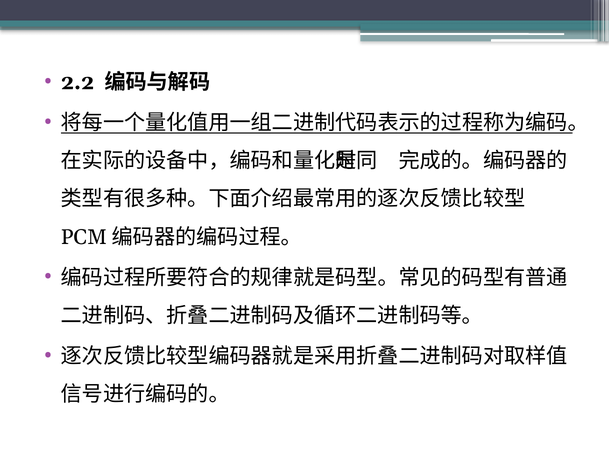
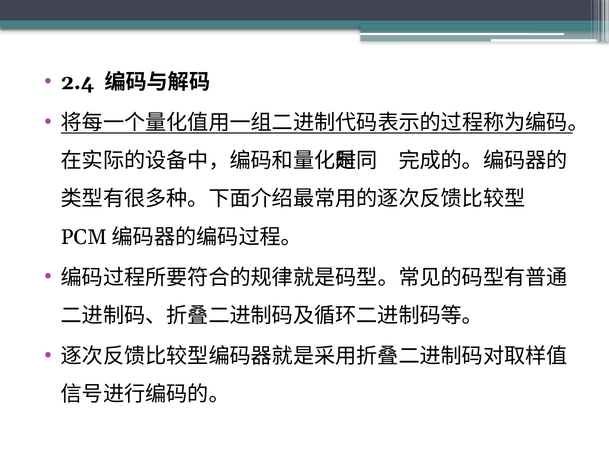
2.2: 2.2 -> 2.4
